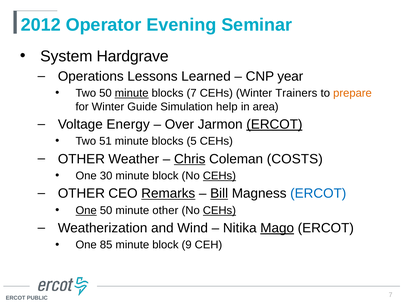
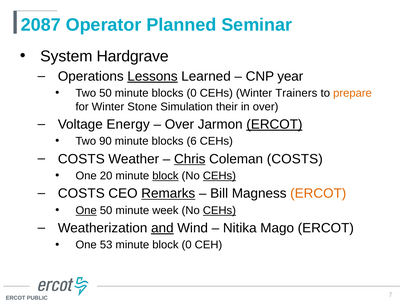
2012: 2012 -> 2087
Evening: Evening -> Planned
Lessons underline: none -> present
minute at (132, 93) underline: present -> none
blocks 7: 7 -> 0
Guide: Guide -> Stone
help: help -> their
in area: area -> over
51: 51 -> 90
5: 5 -> 6
OTHER at (81, 159): OTHER -> COSTS
30: 30 -> 20
block at (165, 176) underline: none -> present
OTHER at (81, 193): OTHER -> COSTS
Bill underline: present -> none
ERCOT at (318, 193) colour: blue -> orange
minute other: other -> week
and underline: none -> present
Mago underline: present -> none
85: 85 -> 53
block 9: 9 -> 0
